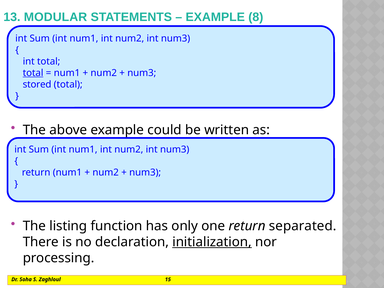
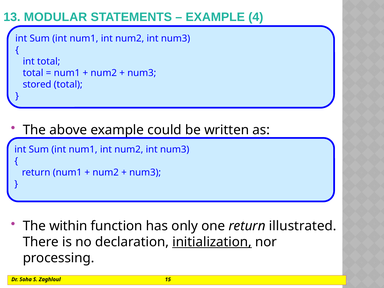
8: 8 -> 4
total at (33, 73) underline: present -> none
listing: listing -> within
separated: separated -> illustrated
